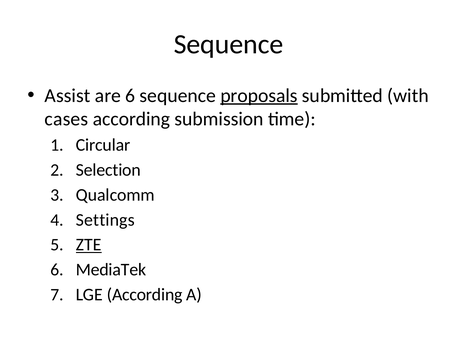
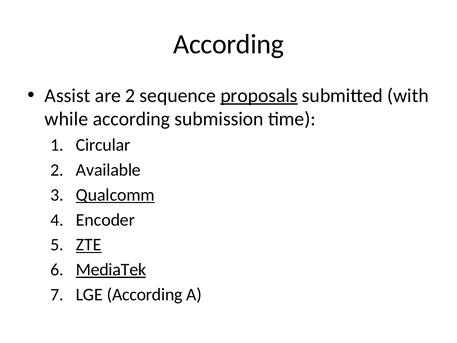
Sequence at (228, 44): Sequence -> According
are 6: 6 -> 2
cases: cases -> while
Selection: Selection -> Available
Qualcomm underline: none -> present
Settings: Settings -> Encoder
MediaTek underline: none -> present
